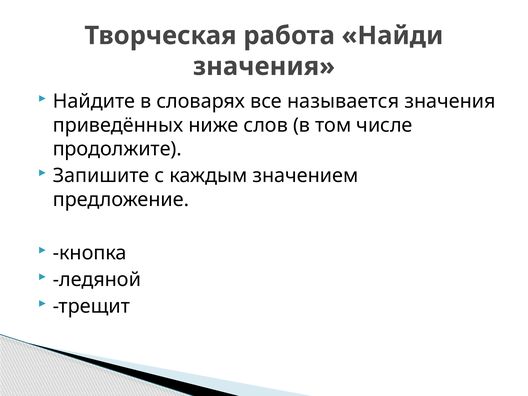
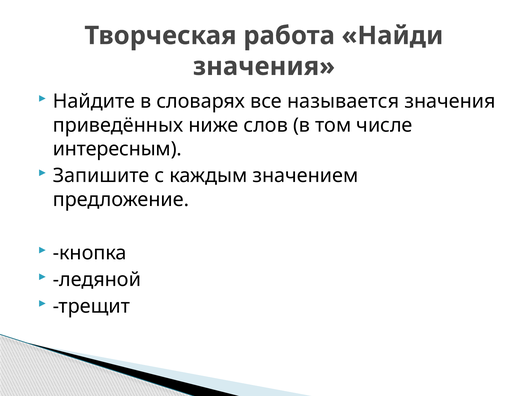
продолжите: продолжите -> интересным
